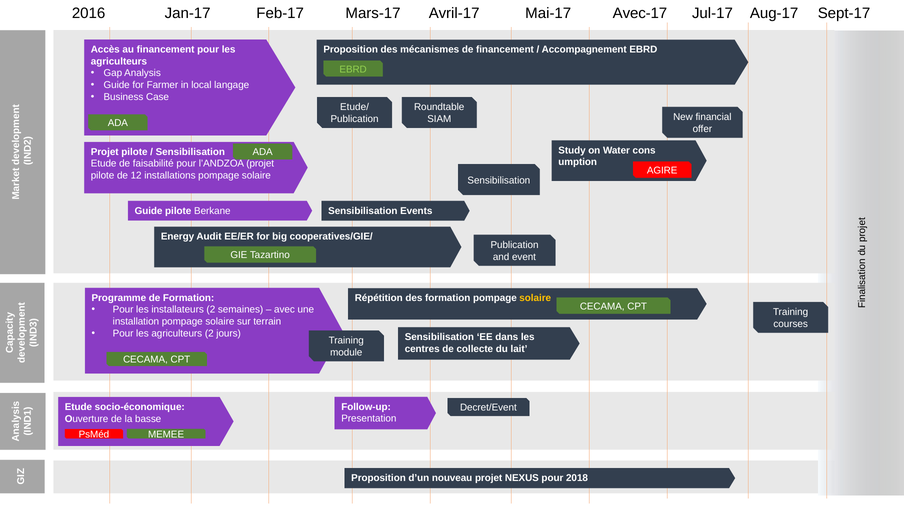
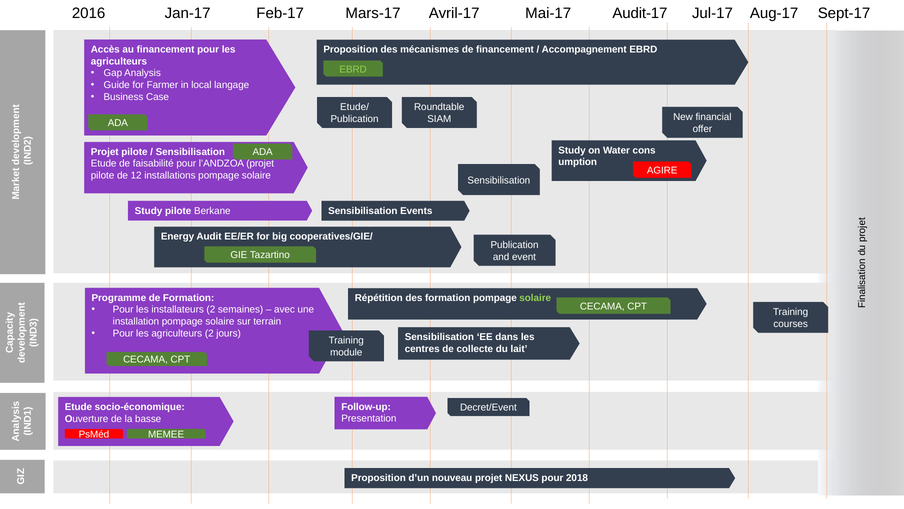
Avec-17: Avec-17 -> Audit-17
Guide at (149, 211): Guide -> Study
solaire at (535, 298) colour: yellow -> light green
